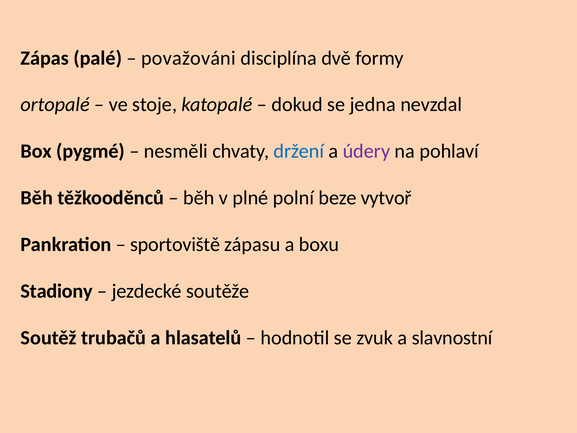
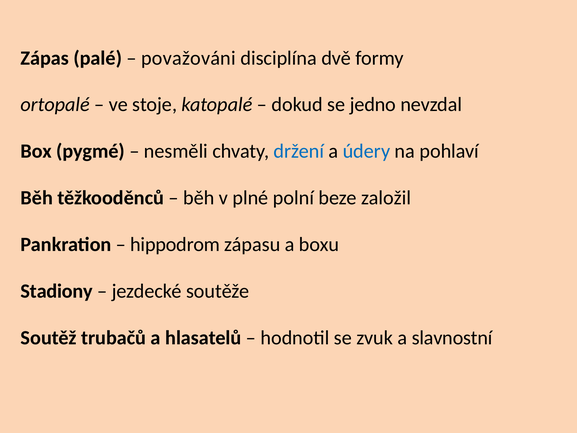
jedna: jedna -> jedno
údery colour: purple -> blue
vytvoř: vytvoř -> založil
sportoviště: sportoviště -> hippodrom
